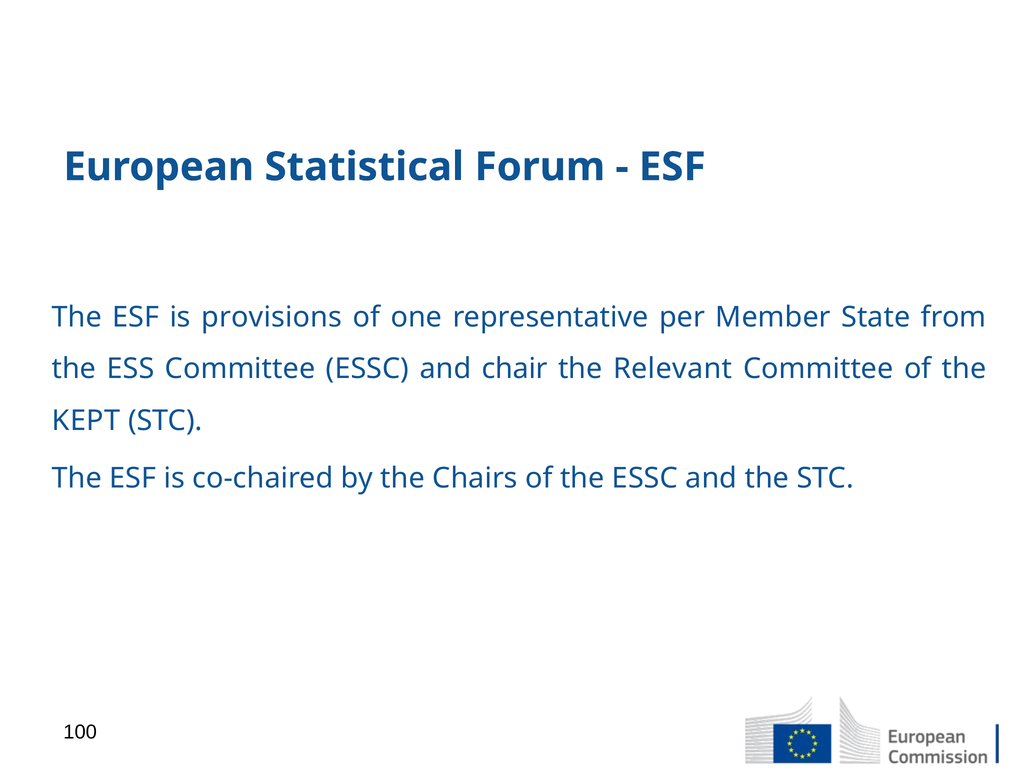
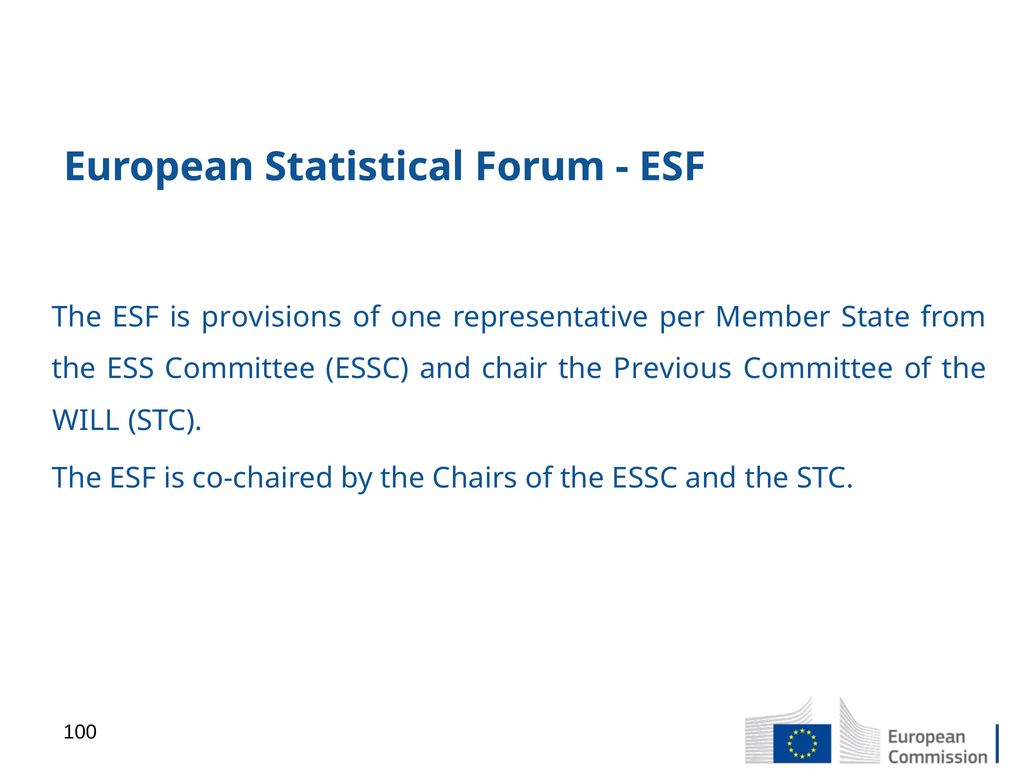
Relevant: Relevant -> Previous
KEPT: KEPT -> WILL
